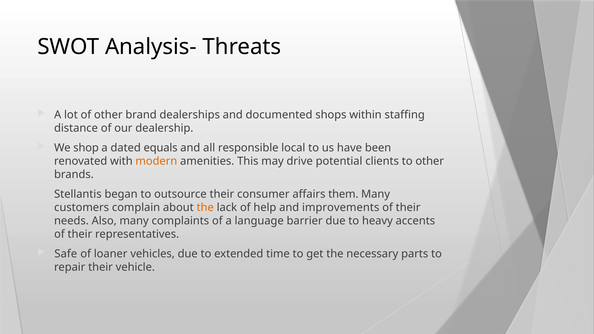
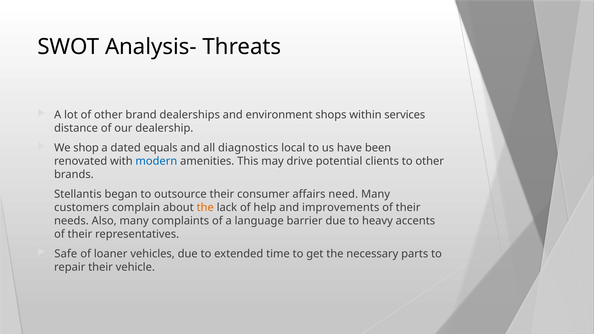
documented: documented -> environment
staffing: staffing -> services
responsible: responsible -> diagnostics
modern colour: orange -> blue
them: them -> need
